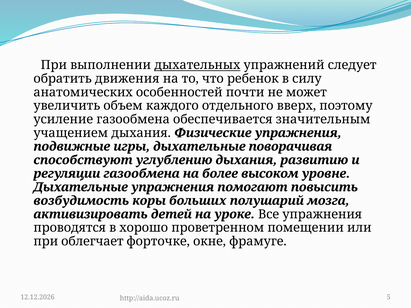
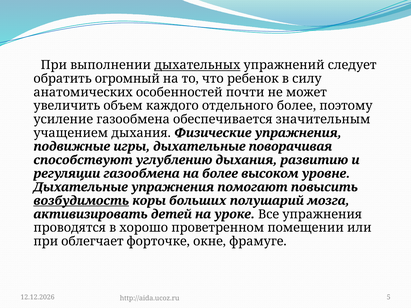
движения: движения -> огромный
отдельного вверх: вверх -> более
возбудимость underline: none -> present
